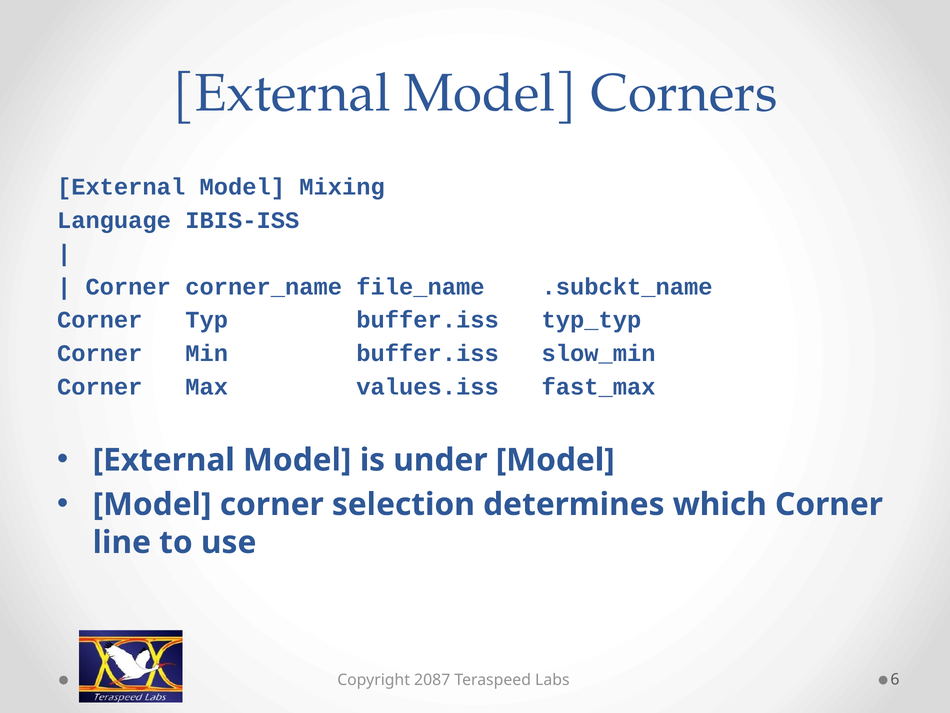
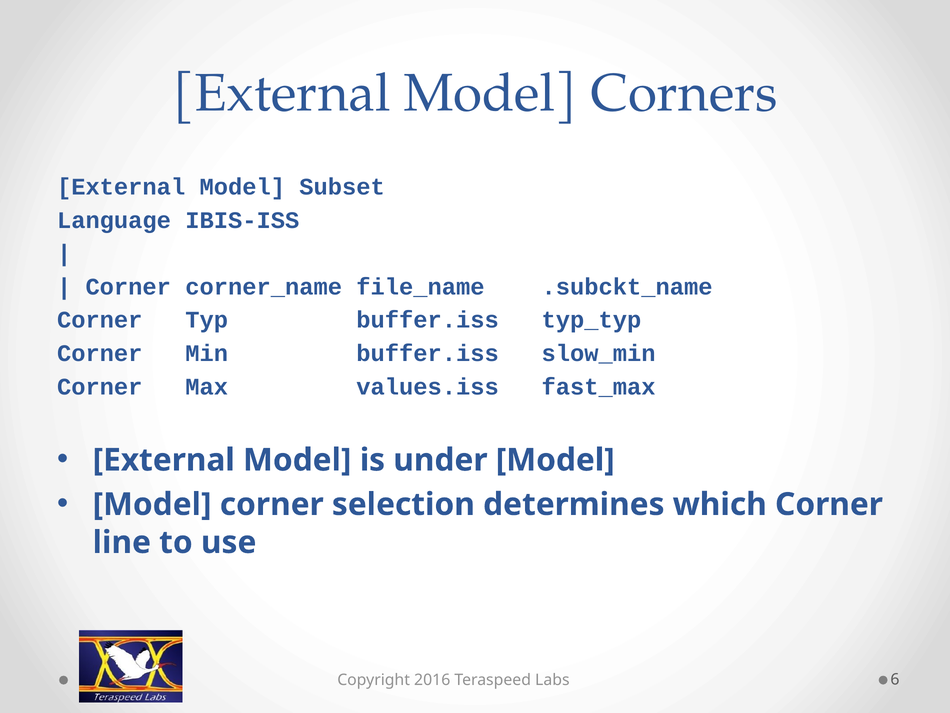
Mixing: Mixing -> Subset
2087: 2087 -> 2016
